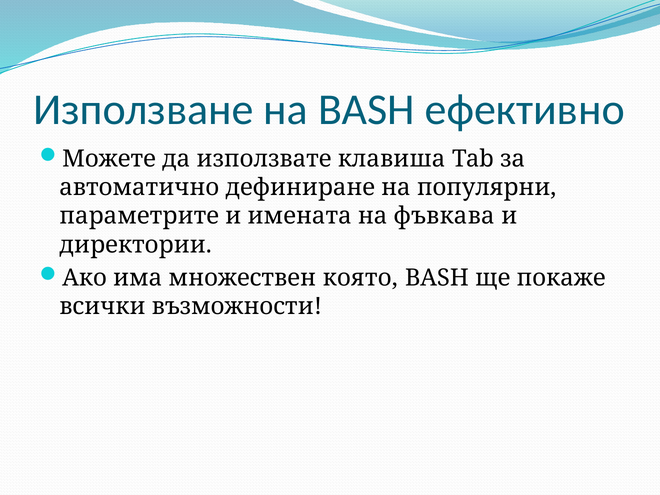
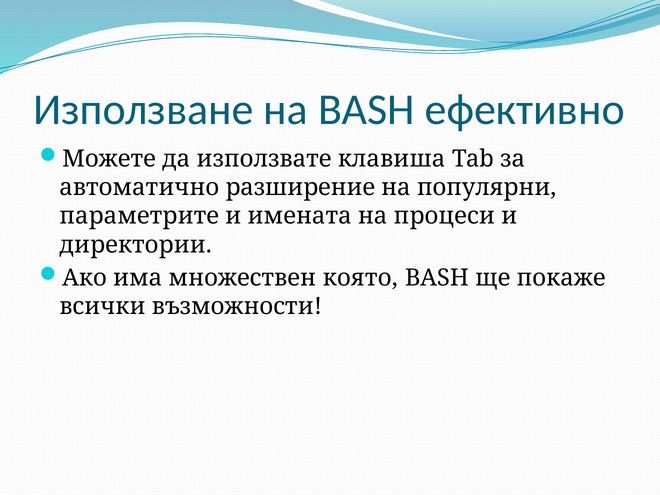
дефиниране: дефиниране -> разширение
фъвкава: фъвкава -> процеси
